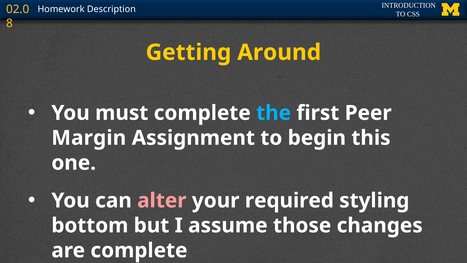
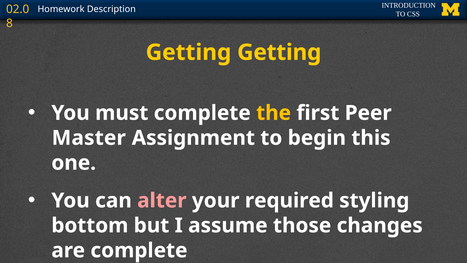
Getting Around: Around -> Getting
the colour: light blue -> yellow
Margin: Margin -> Master
